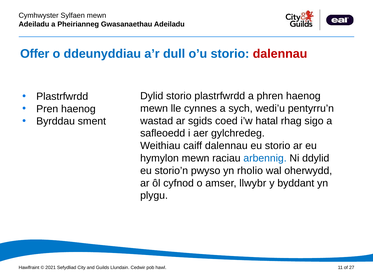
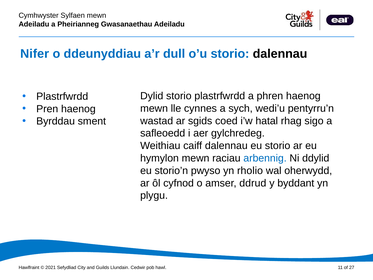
Offer: Offer -> Nifer
dalennau at (280, 54) colour: red -> black
llwybr: llwybr -> ddrud
